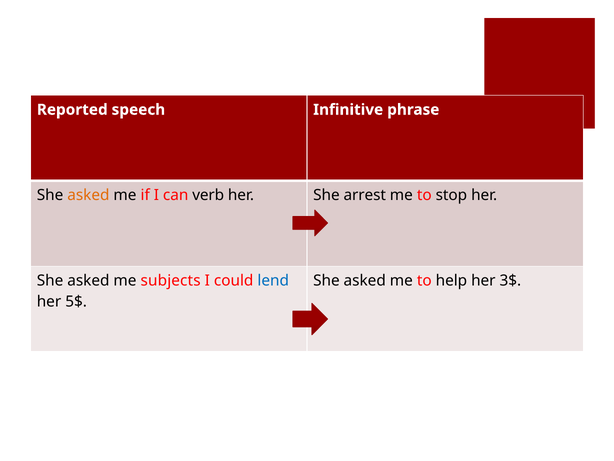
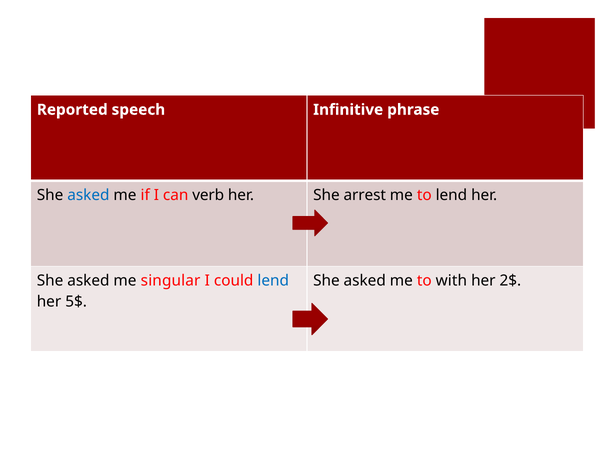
asked at (88, 195) colour: orange -> blue
to stop: stop -> lend
subjects: subjects -> singular
help: help -> with
3$: 3$ -> 2$
